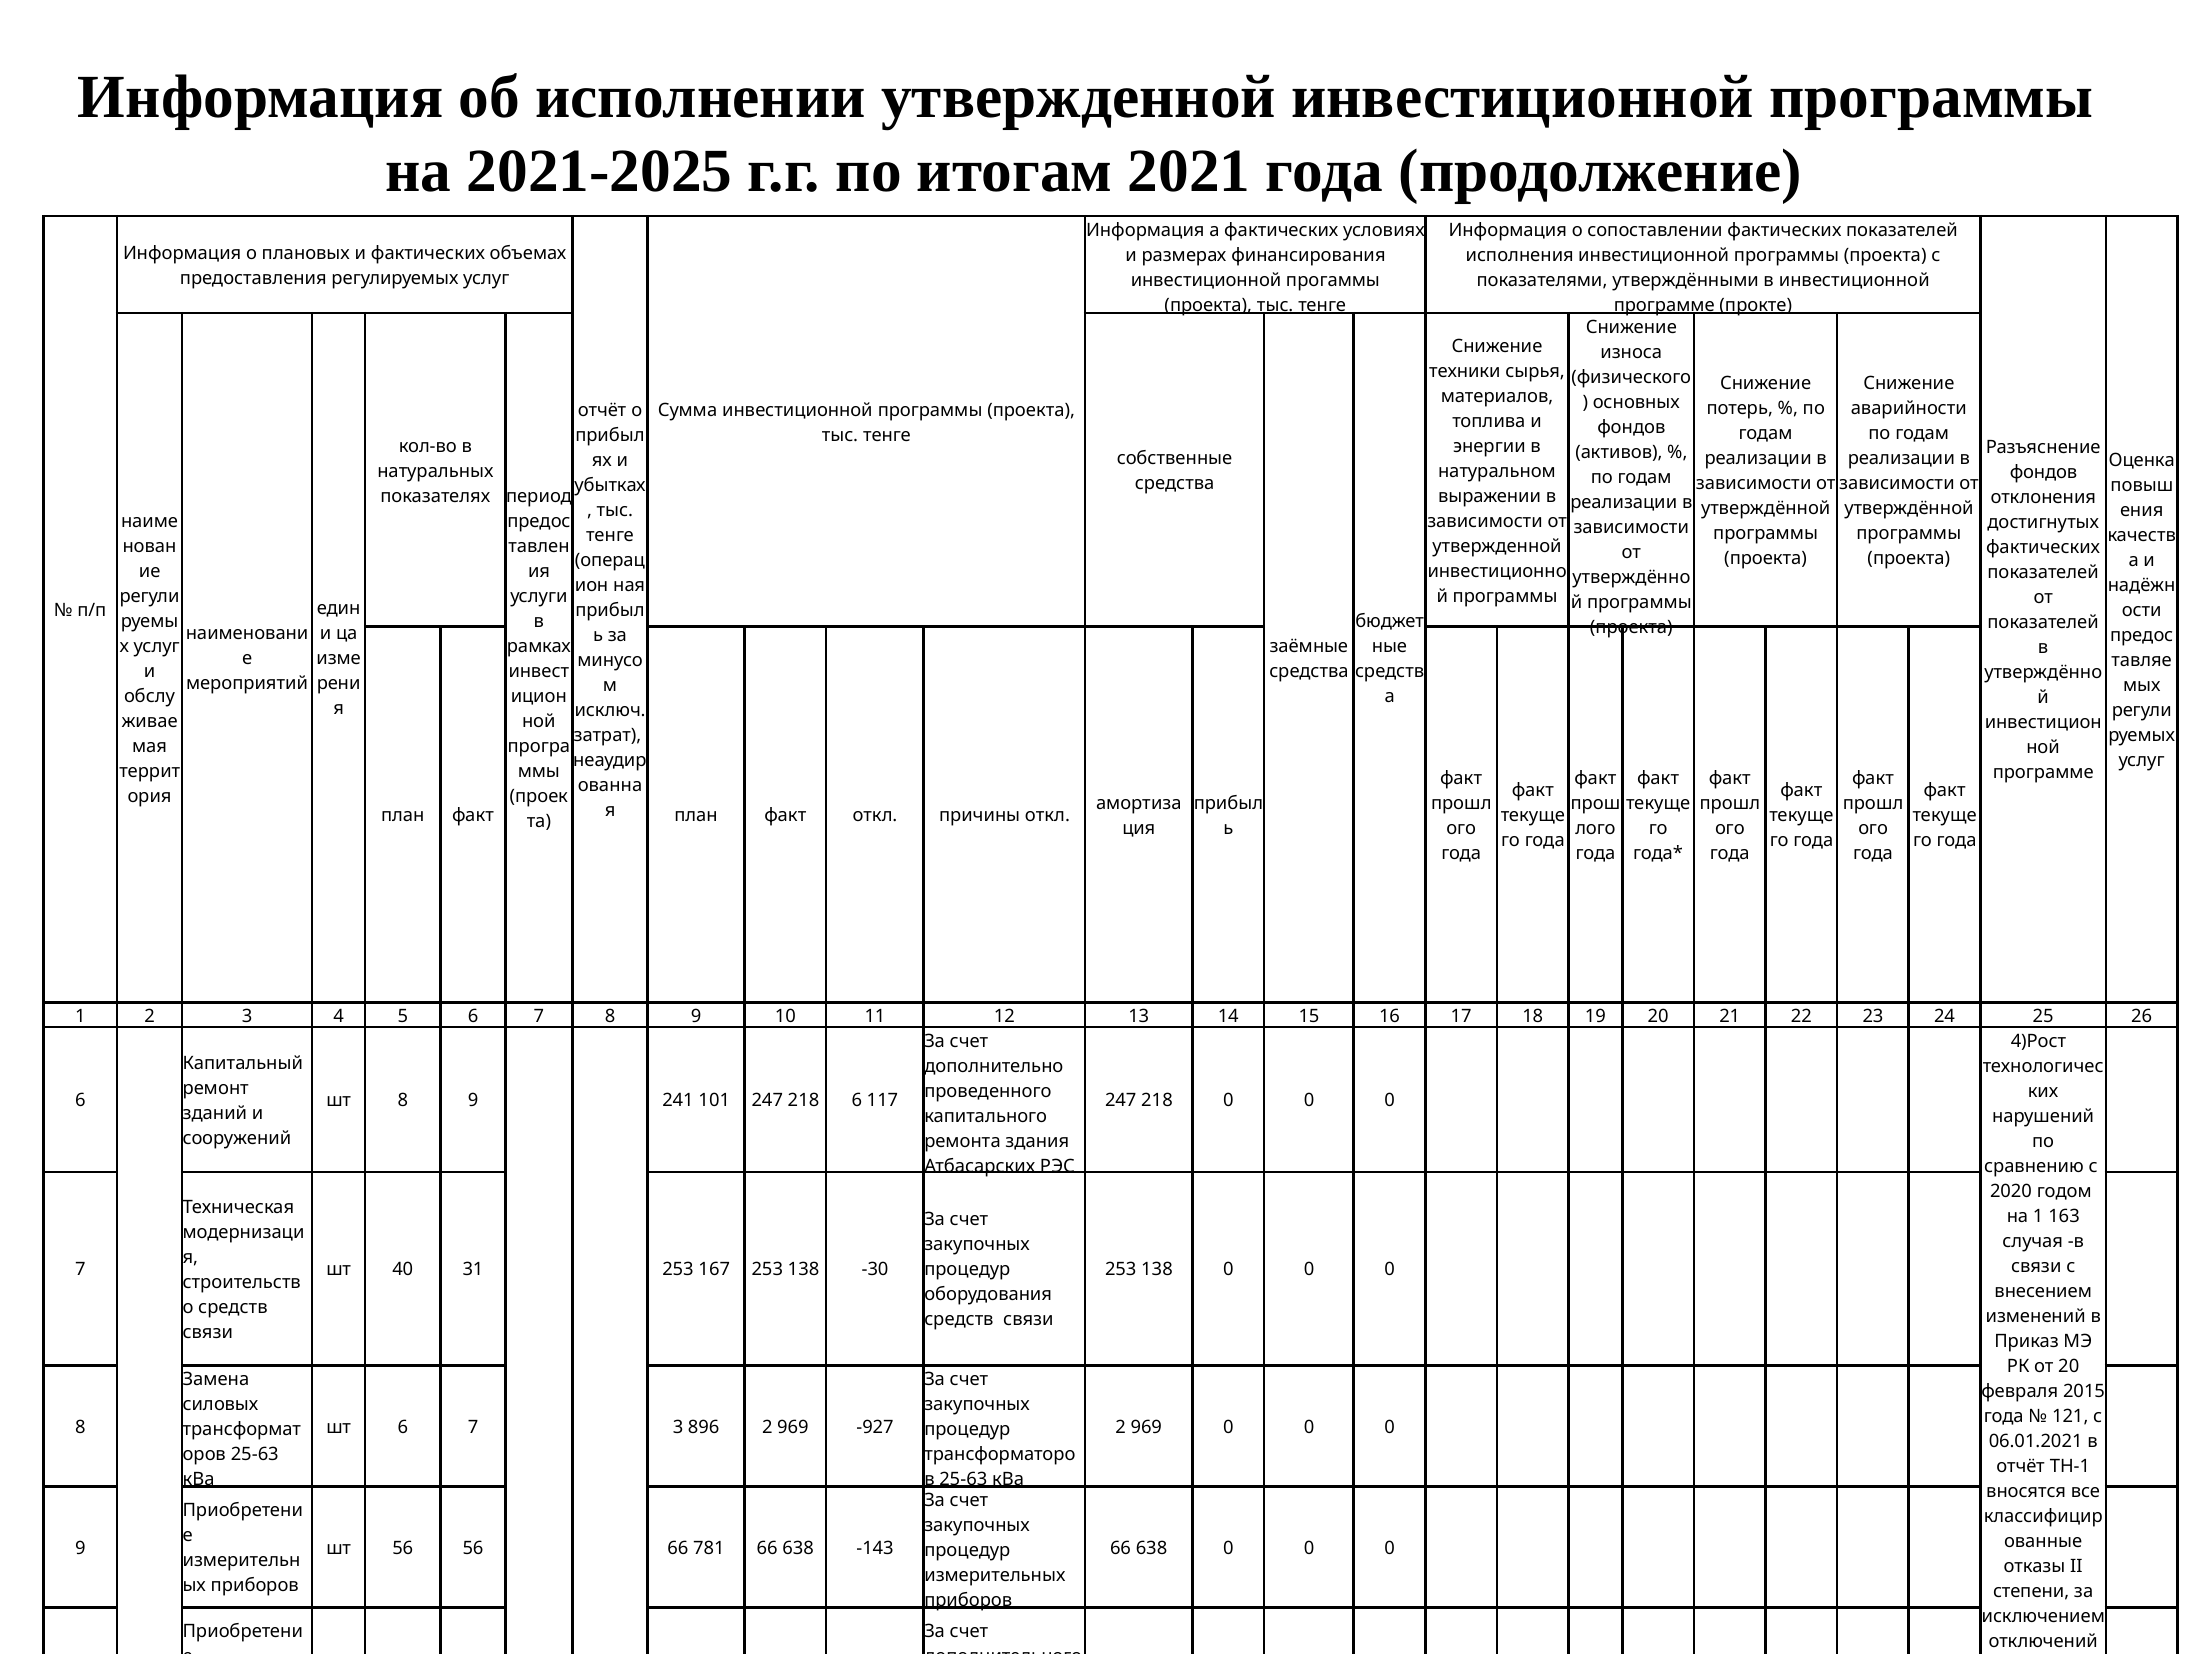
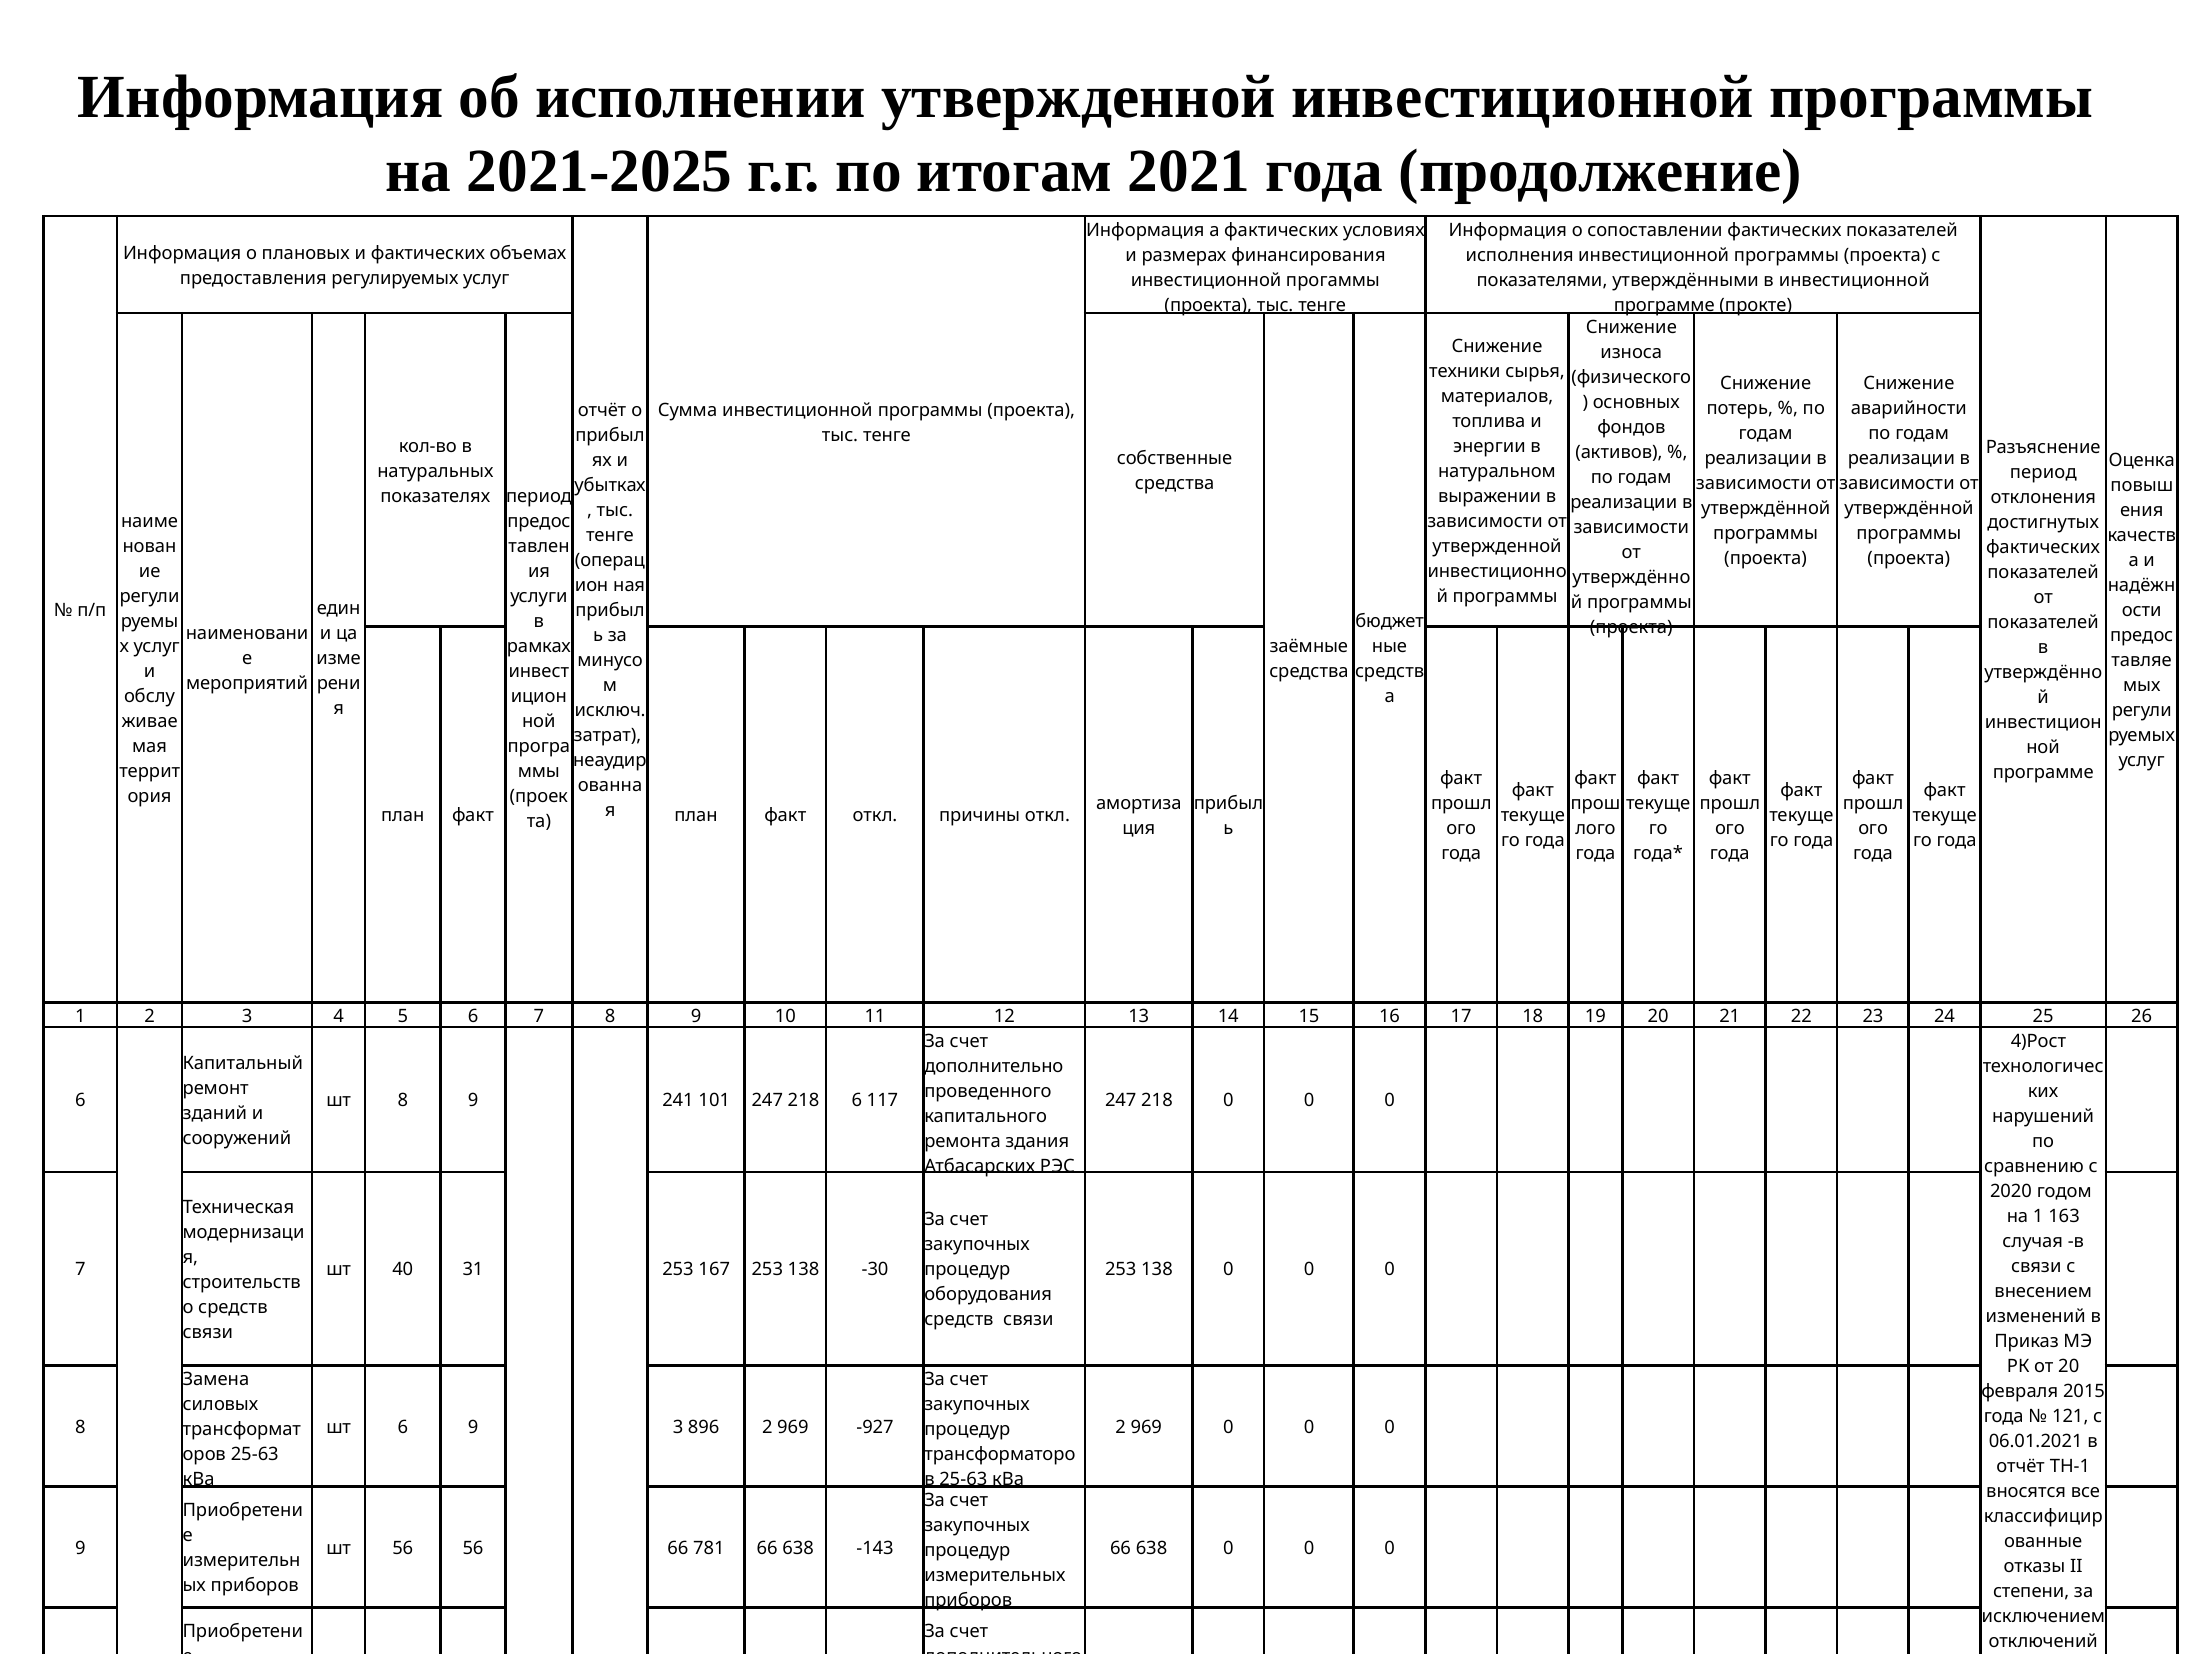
фондов at (2043, 473): фондов -> период
шт 6 7: 7 -> 9
